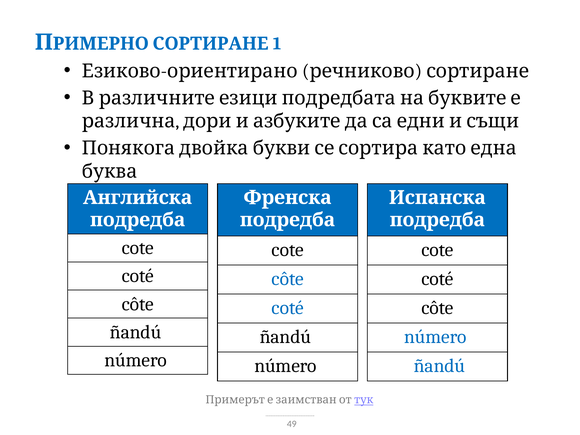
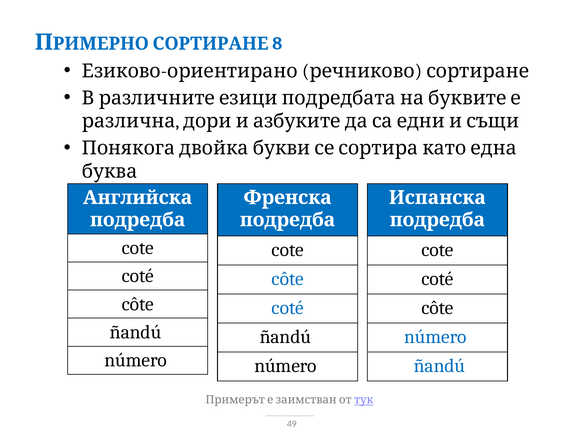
1: 1 -> 8
